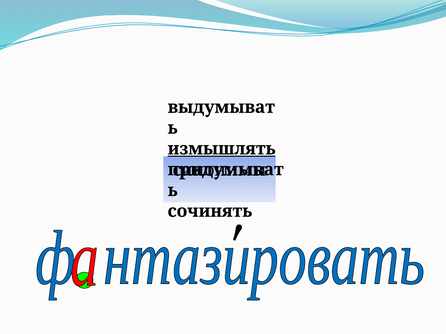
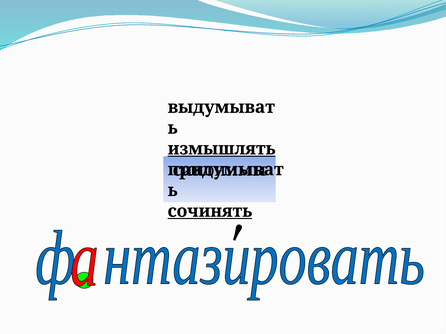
сочинять underline: none -> present
